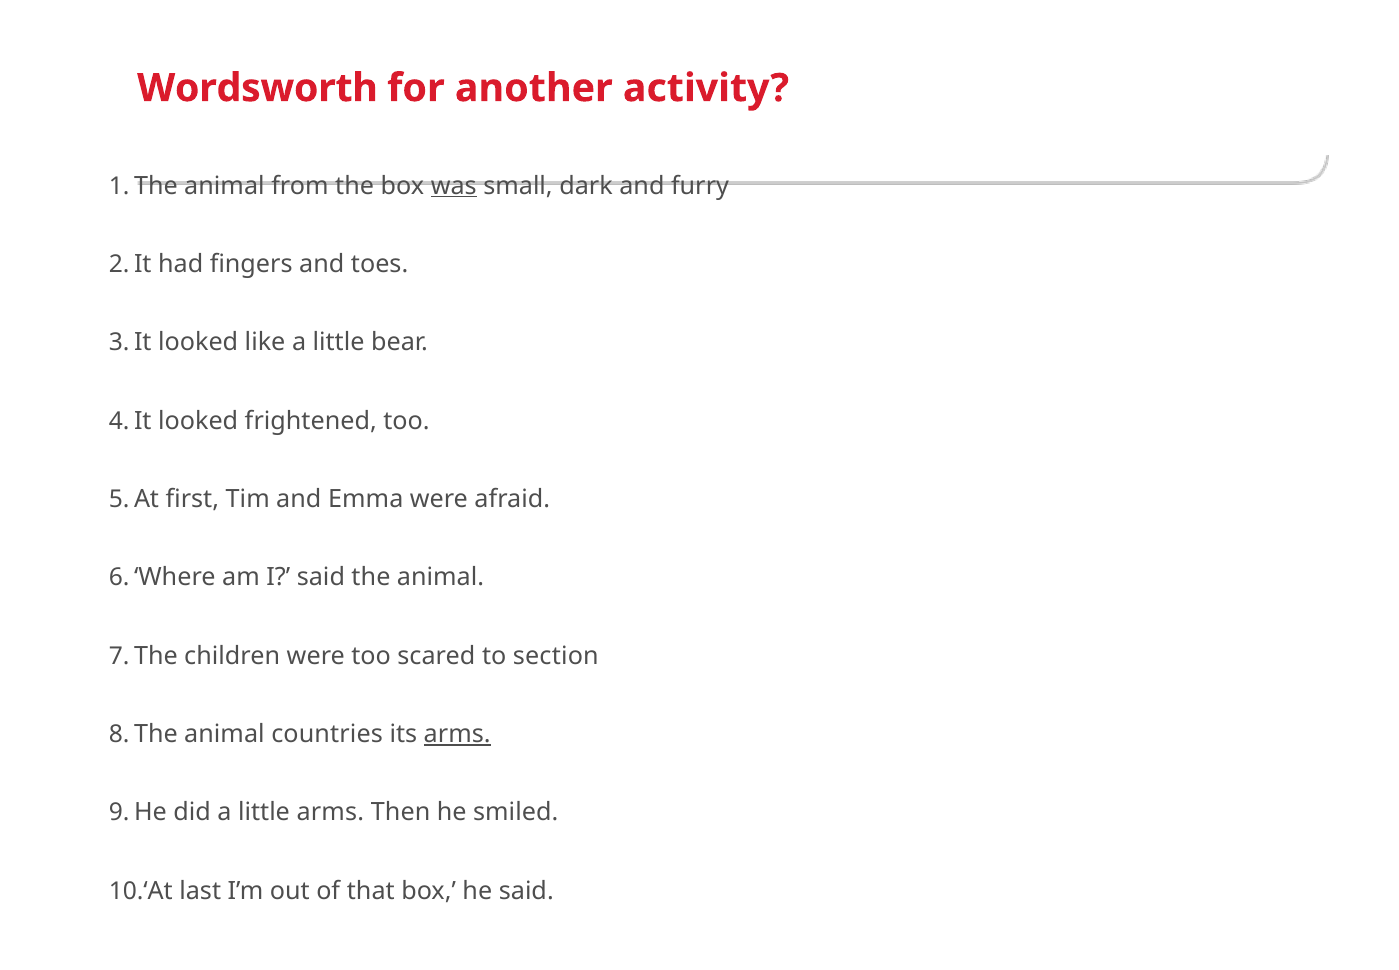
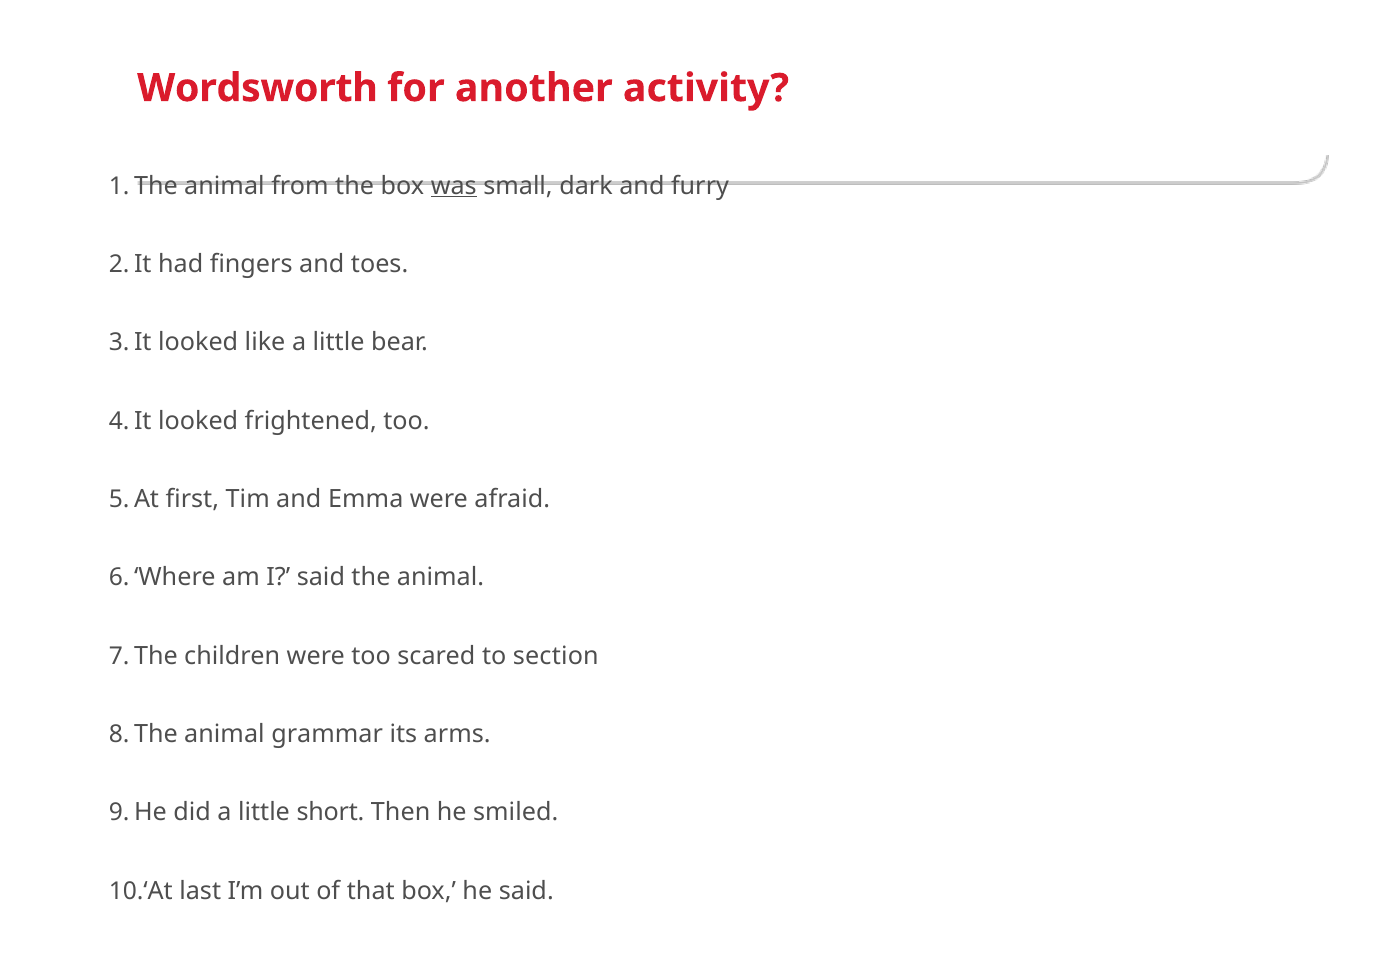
countries: countries -> grammar
arms at (457, 734) underline: present -> none
little arms: arms -> short
